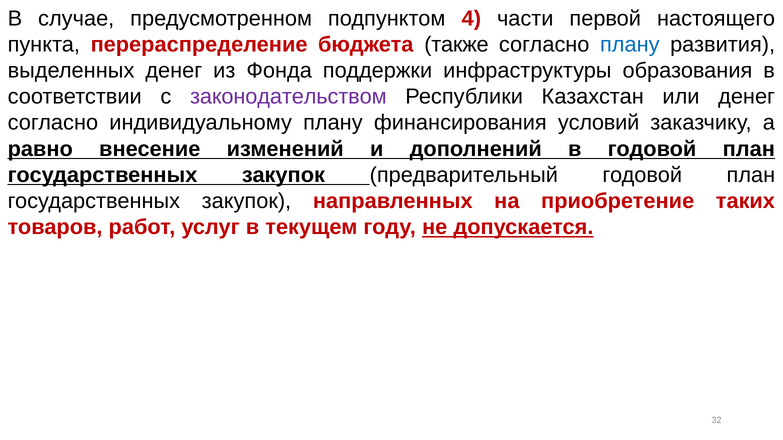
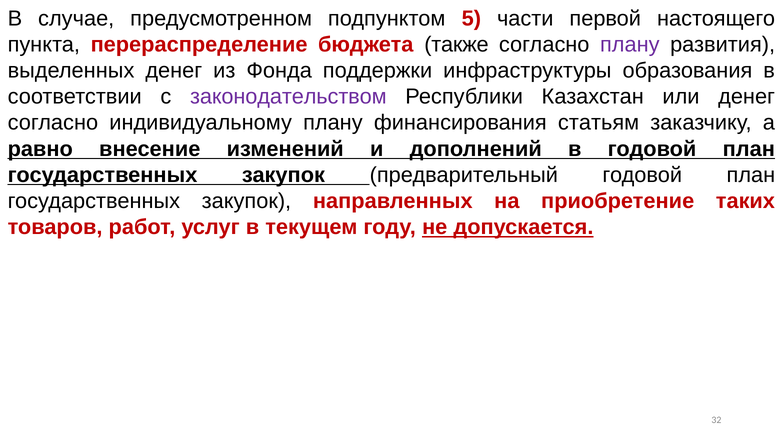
4: 4 -> 5
плану at (630, 45) colour: blue -> purple
условий: условий -> статьям
